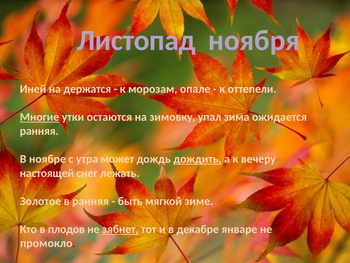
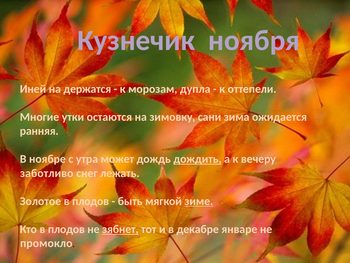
Листопад: Листопад -> Кузнечик
опале: опале -> дупла
Многие underline: present -> none
упал: упал -> сани
настоящей: настоящей -> заботливо
ранняя at (91, 201): ранняя -> плодов
зиме underline: none -> present
